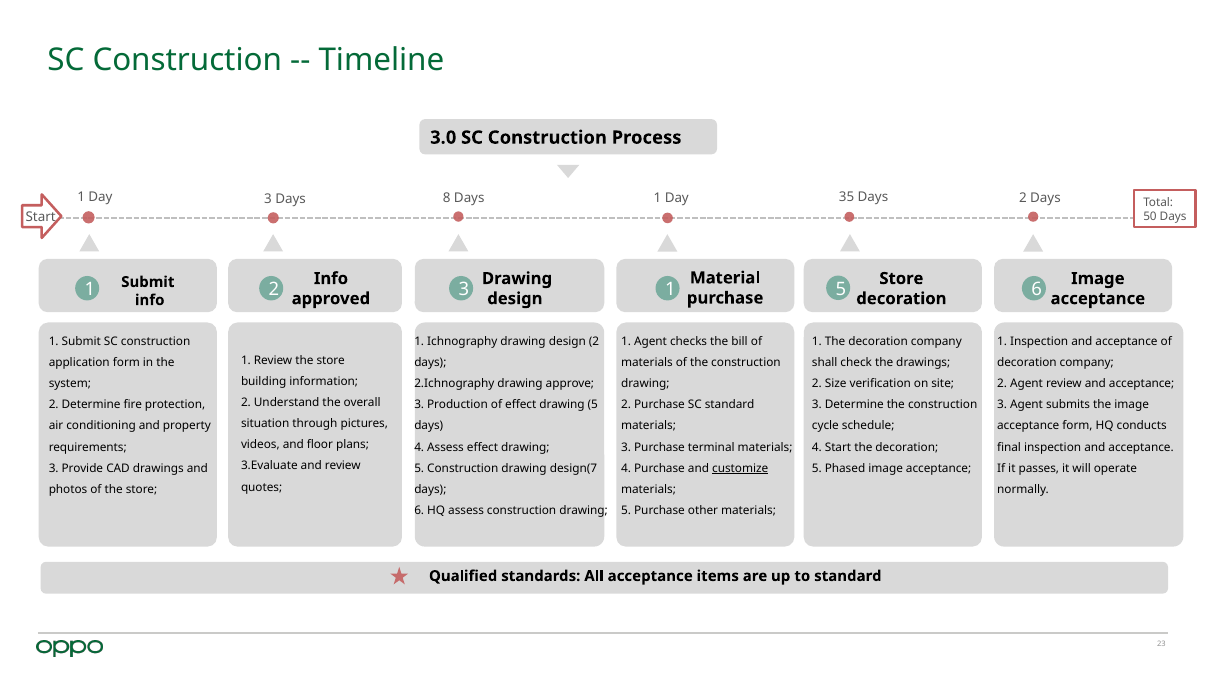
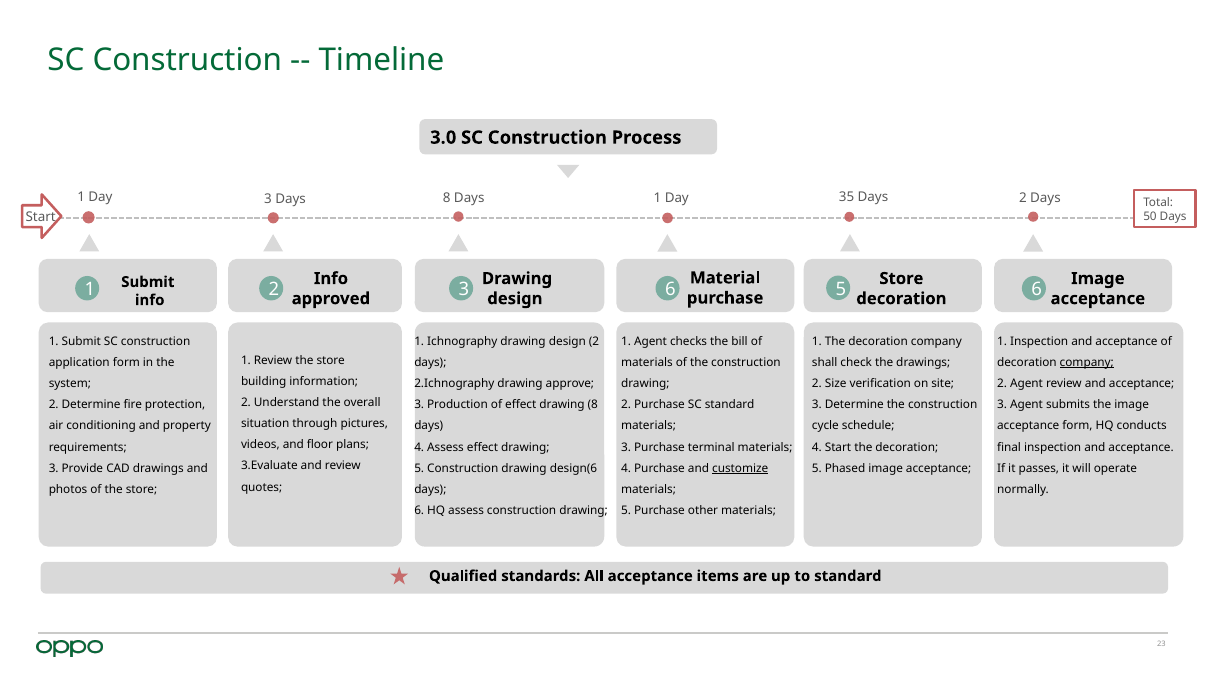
3 1: 1 -> 6
company at (1087, 363) underline: none -> present
of effect drawing 5: 5 -> 8
design(7: design(7 -> design(6
